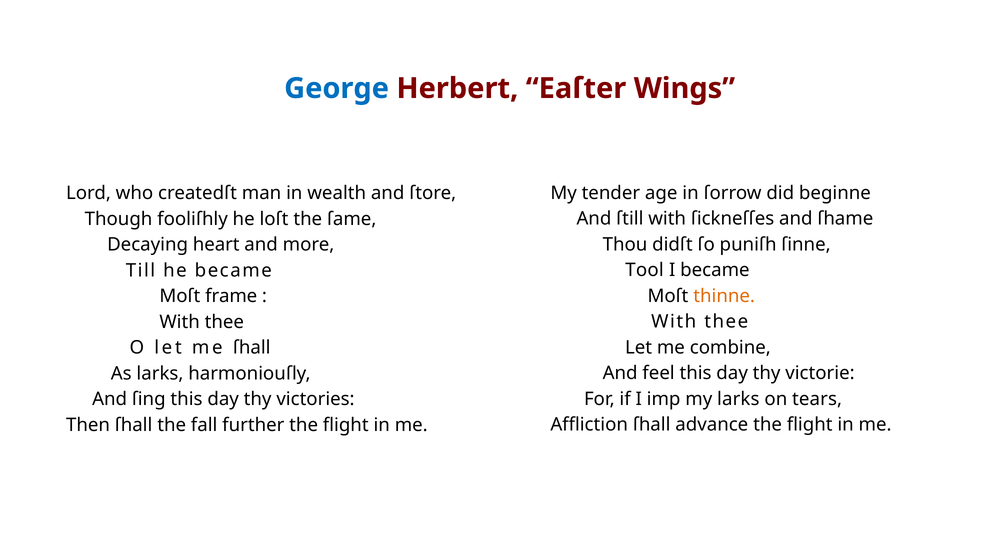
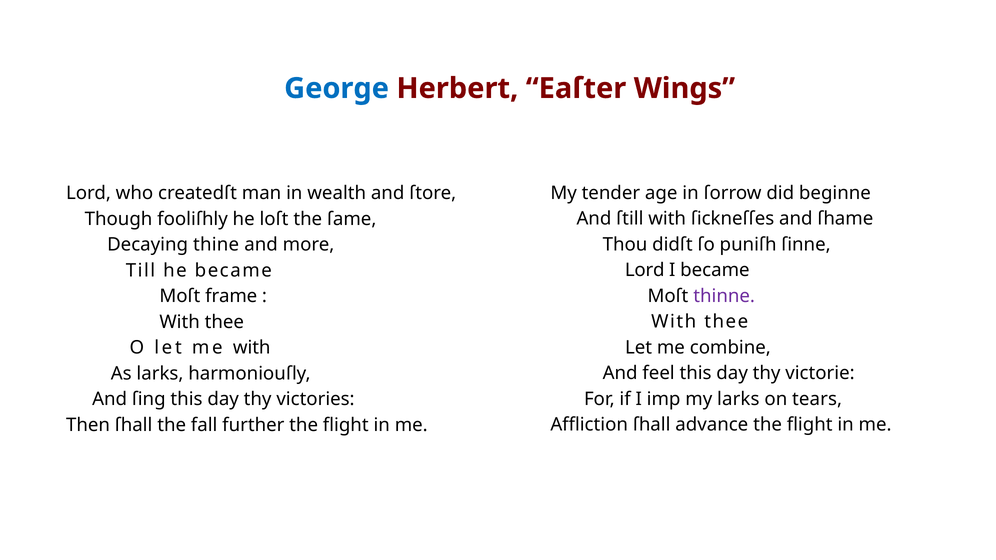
heart: heart -> thine
Tool at (645, 270): Tool -> Lord
thinne colour: orange -> purple
me ſhall: ſhall -> with
